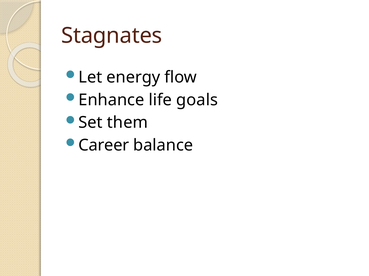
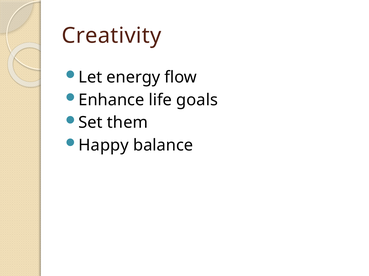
Stagnates: Stagnates -> Creativity
Career: Career -> Happy
